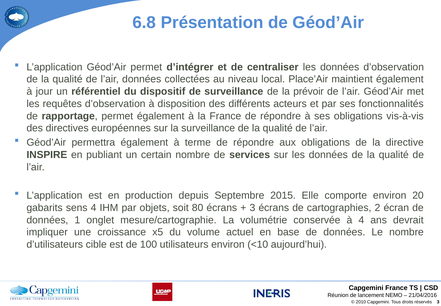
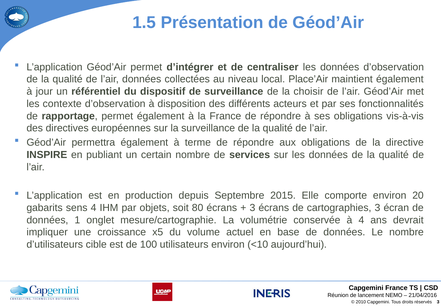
6.8: 6.8 -> 1.5
prévoir: prévoir -> choisir
requêtes: requêtes -> contexte
cartographies 2: 2 -> 3
